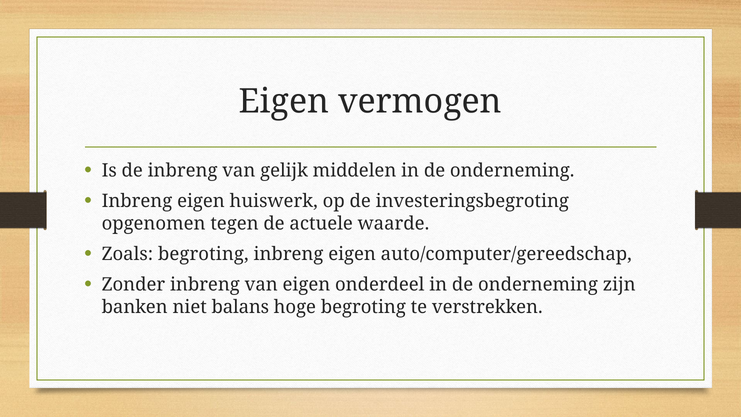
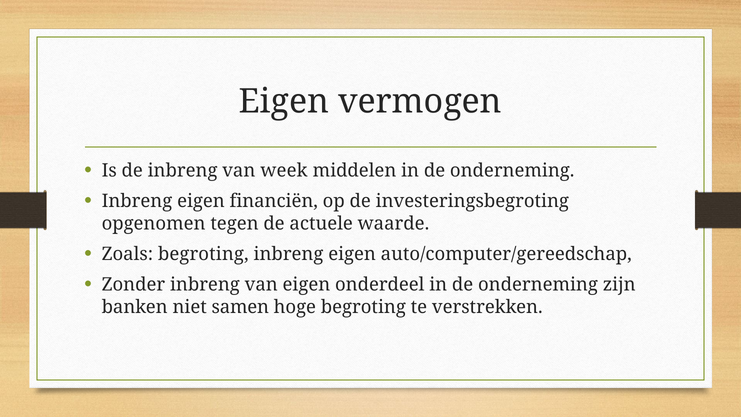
gelijk: gelijk -> week
huiswerk: huiswerk -> financiën
balans: balans -> samen
